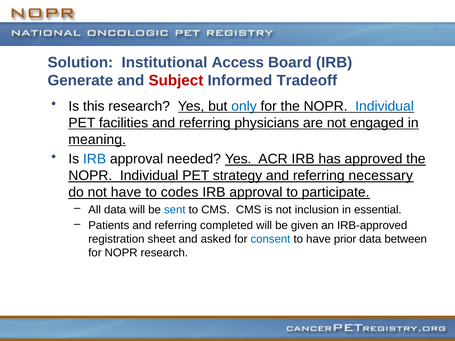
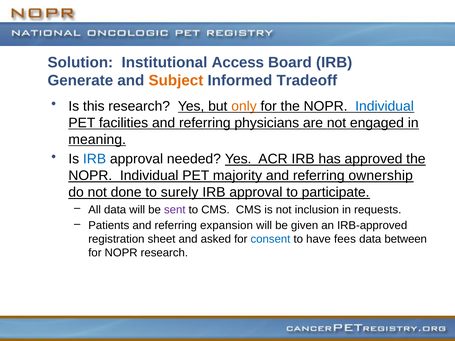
Subject colour: red -> orange
only colour: blue -> orange
strategy: strategy -> majority
necessary: necessary -> ownership
not have: have -> done
codes: codes -> surely
sent colour: blue -> purple
essential: essential -> requests
completed: completed -> expansion
prior: prior -> fees
